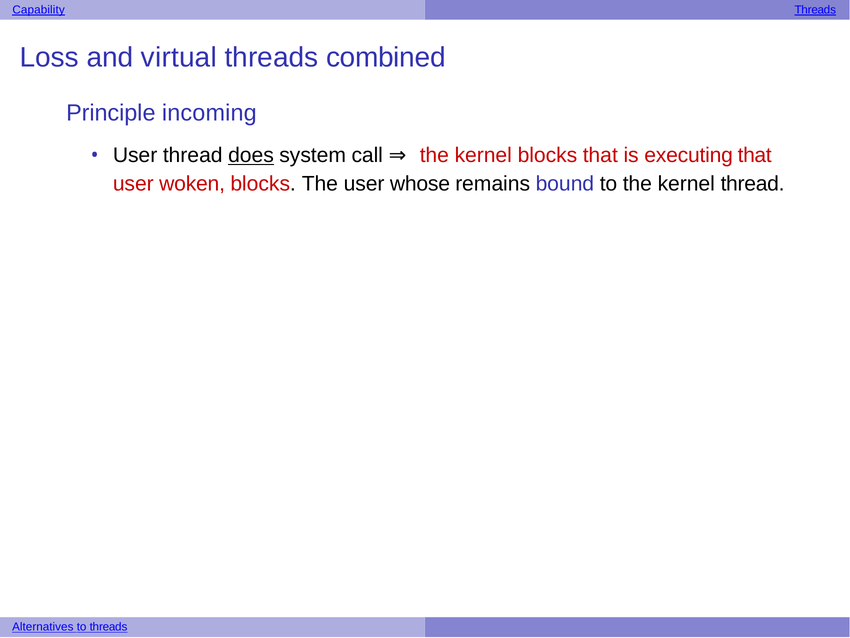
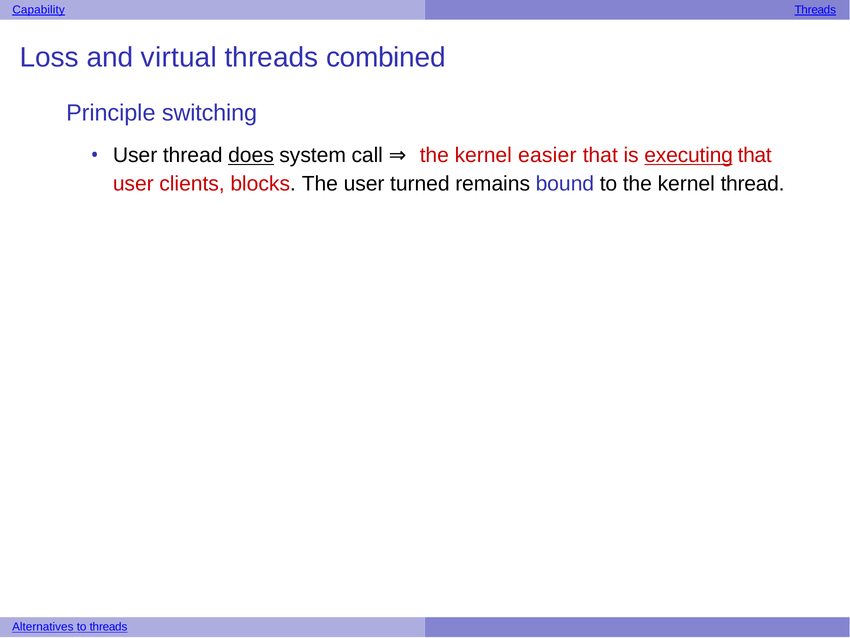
incoming: incoming -> switching
kernel blocks: blocks -> easier
executing underline: none -> present
woken: woken -> clients
whose: whose -> turned
